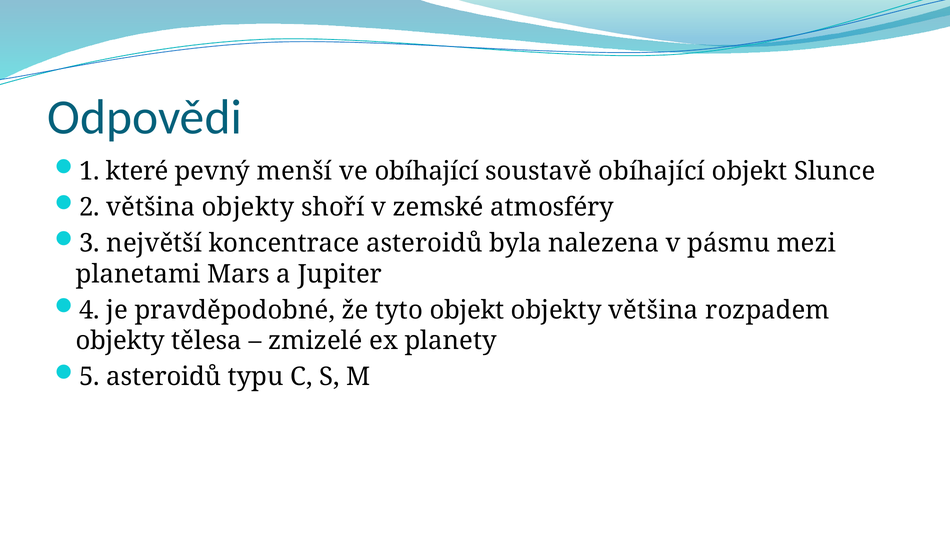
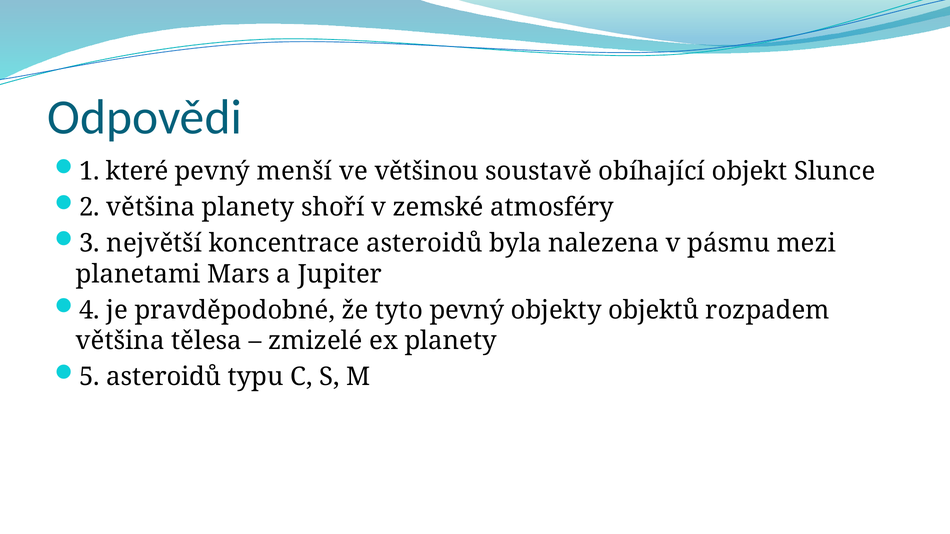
ve obíhající: obíhající -> většinou
většina objekty: objekty -> planety
tyto objekt: objekt -> pevný
objekty většina: většina -> objektů
objekty at (120, 341): objekty -> většina
